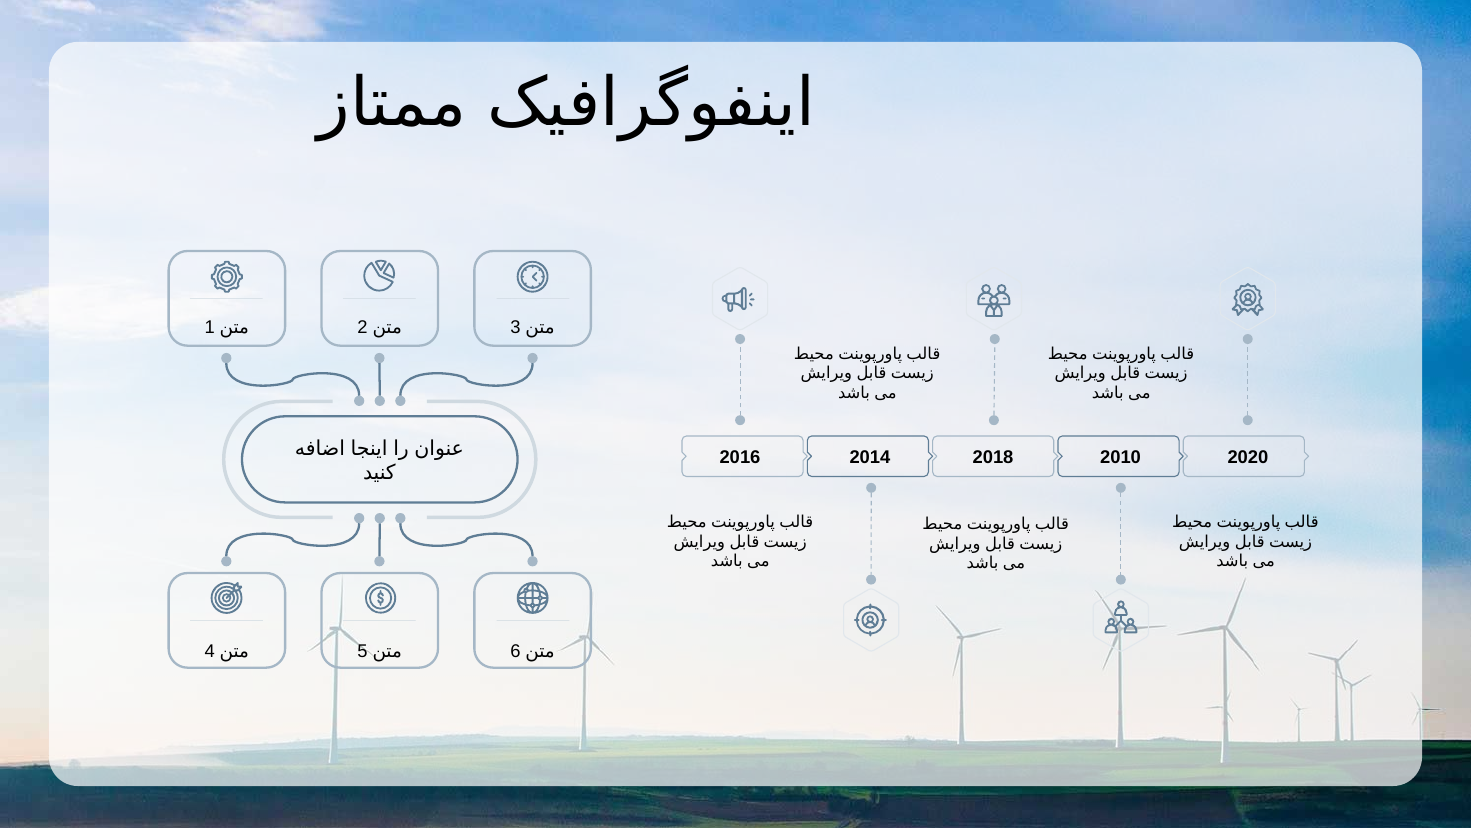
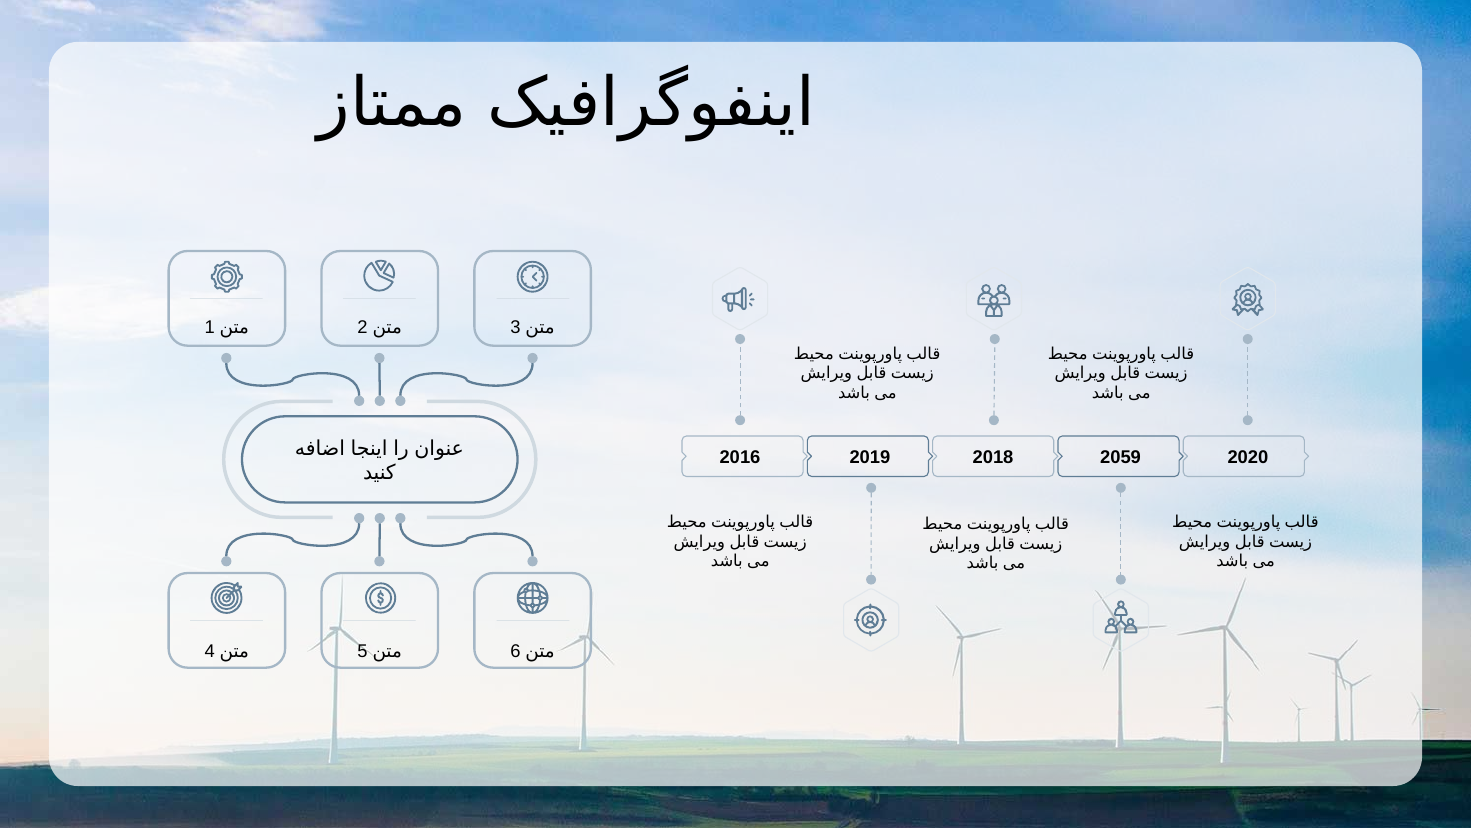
2014: 2014 -> 2019
2010: 2010 -> 2059
